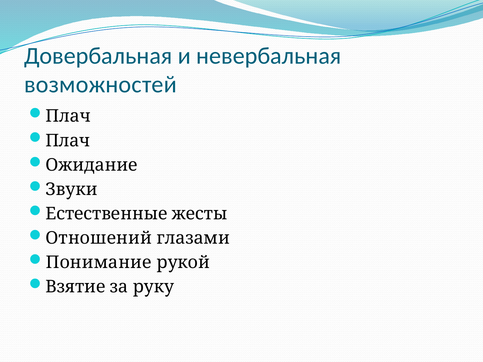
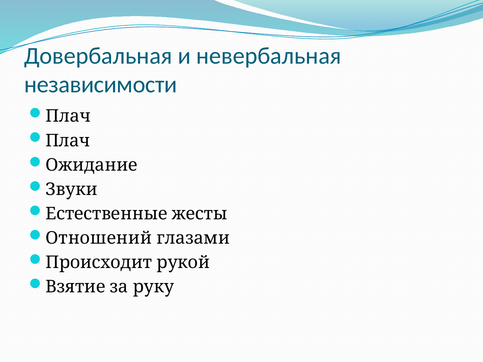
возможностей: возможностей -> независимости
Понимание: Понимание -> Происходит
